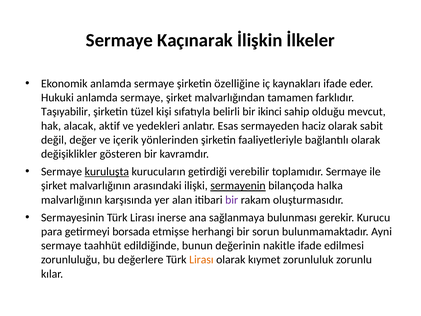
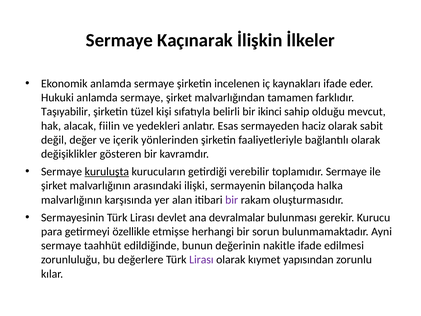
özelliğine: özelliğine -> incelenen
aktif: aktif -> fiilin
sermayenin underline: present -> none
inerse: inerse -> devlet
sağlanmaya: sağlanmaya -> devralmalar
borsada: borsada -> özellikle
Lirası at (201, 260) colour: orange -> purple
zorunluluk: zorunluluk -> yapısından
